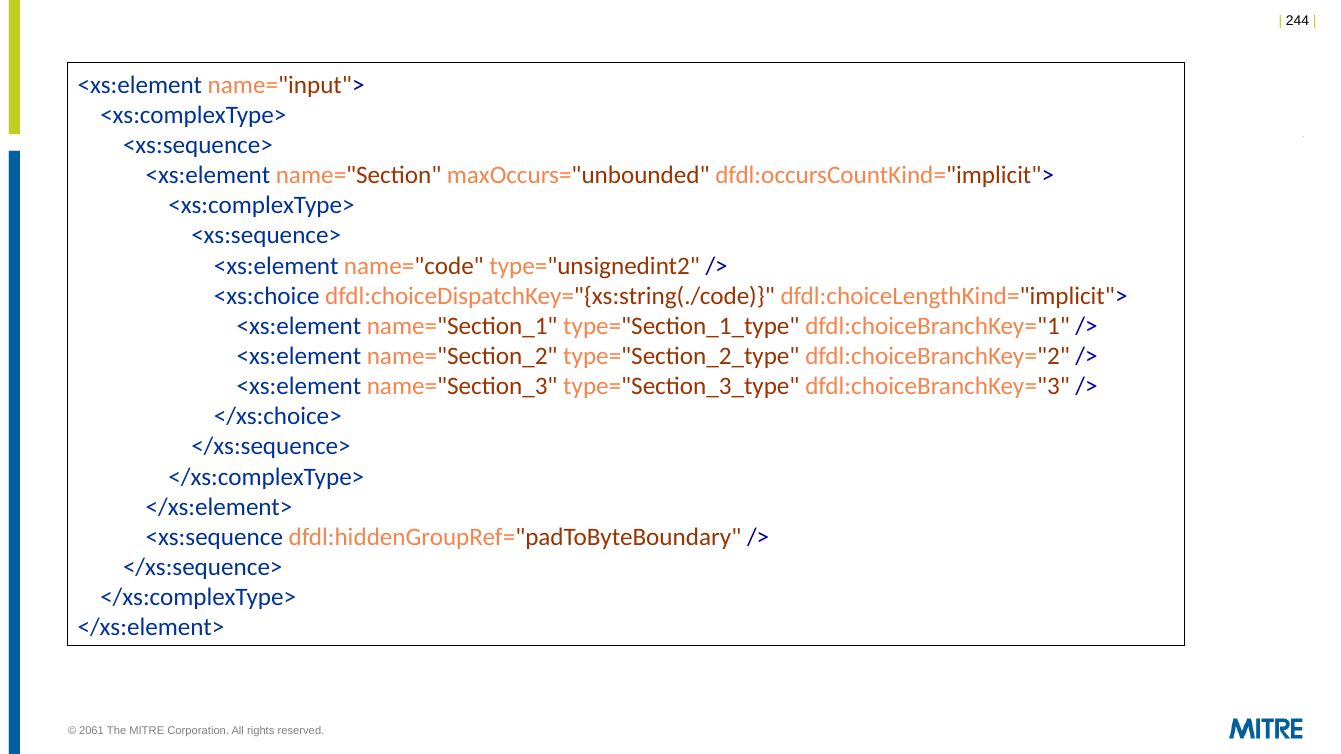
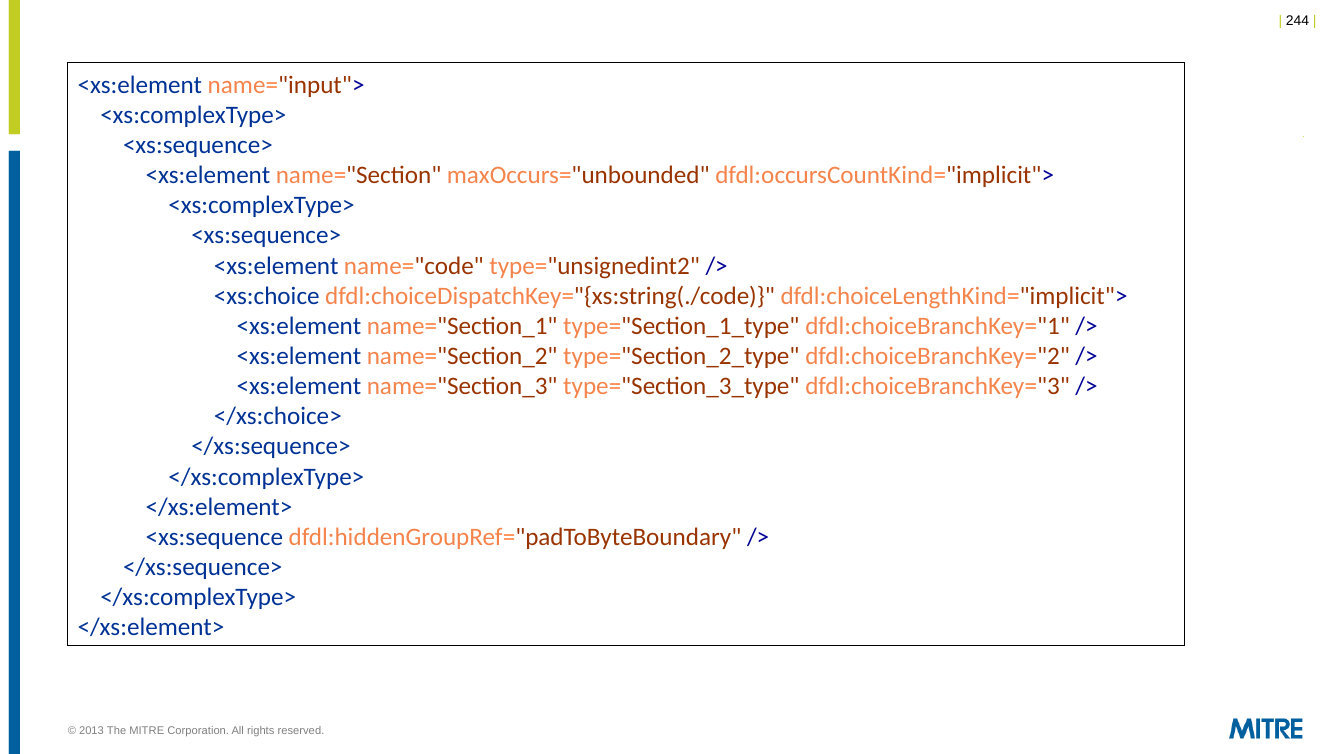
2061: 2061 -> 2013
